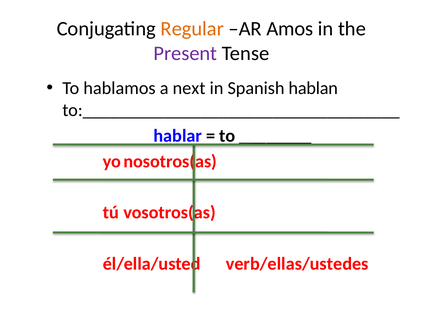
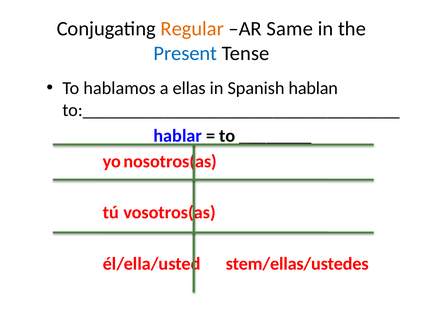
Amos: Amos -> Same
Present colour: purple -> blue
next: next -> ellas
verb/ellas/ustedes: verb/ellas/ustedes -> stem/ellas/ustedes
